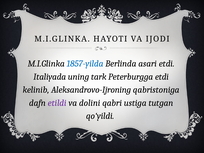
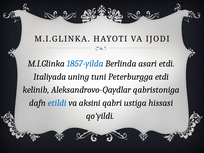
tark: tark -> tuni
Aleksandrovo-Ijroning: Aleksandrovo-Ijroning -> Aleksandrovo-Qaydlar
etildi colour: purple -> blue
dolini: dolini -> aksini
tutgan: tutgan -> hissasi
